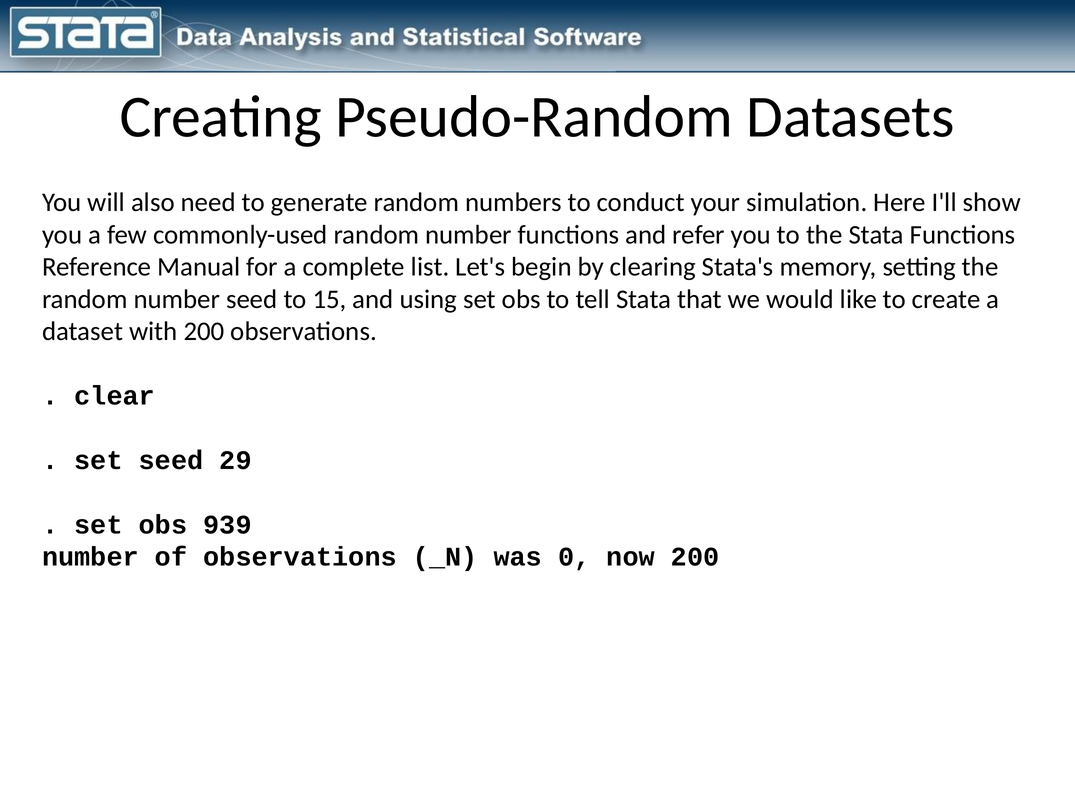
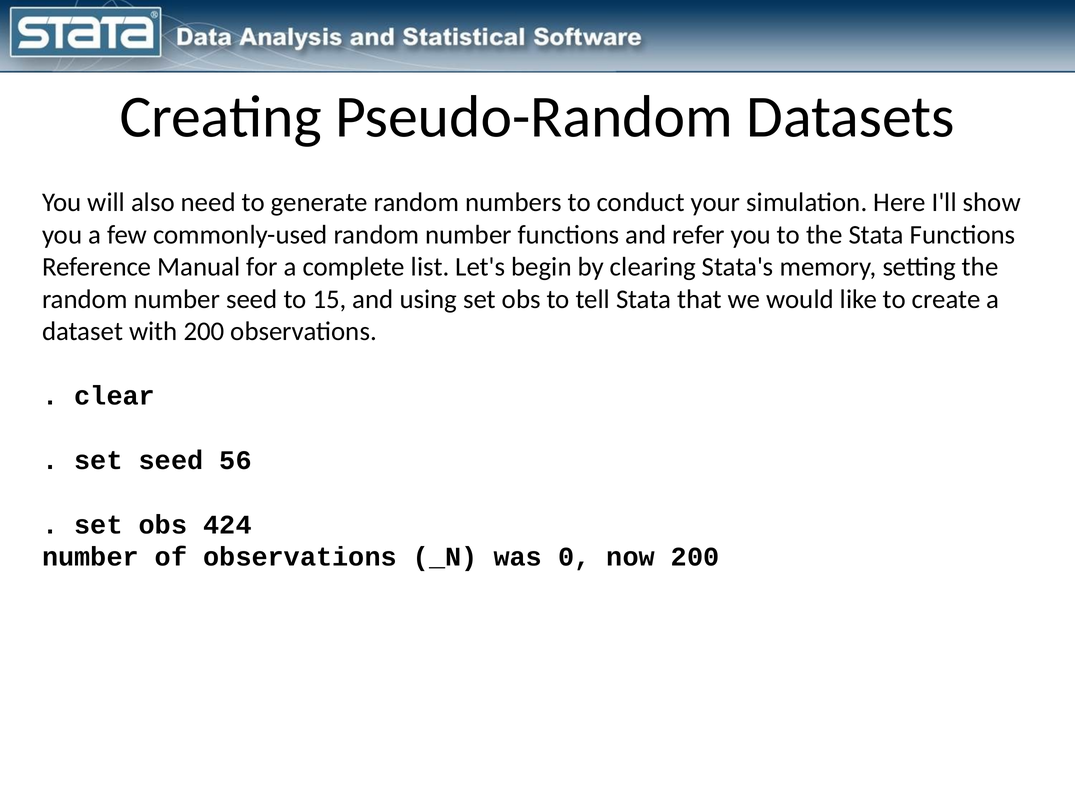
29: 29 -> 56
939: 939 -> 424
